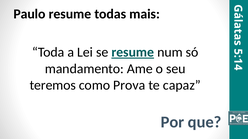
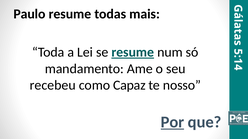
teremos: teremos -> recebeu
Prova: Prova -> Capaz
capaz: capaz -> nosso
Por underline: none -> present
